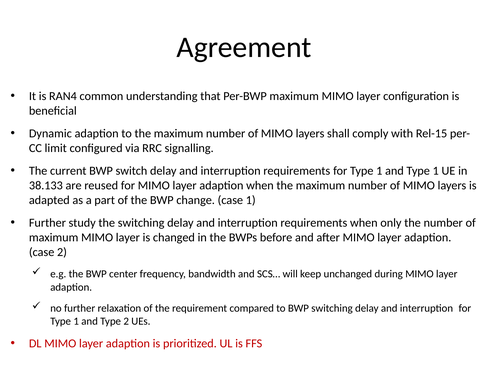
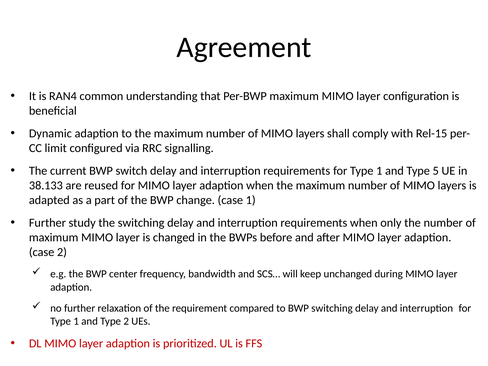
and Type 1: 1 -> 5
